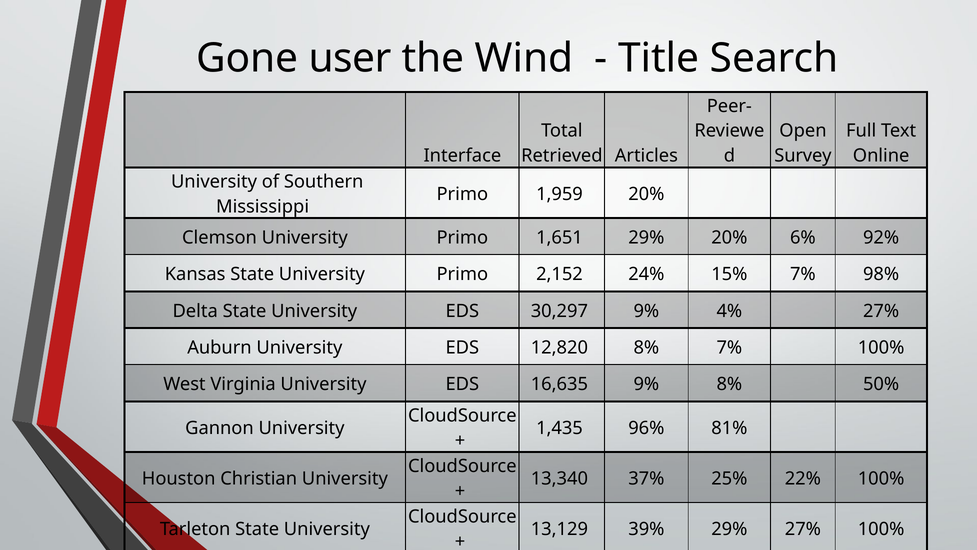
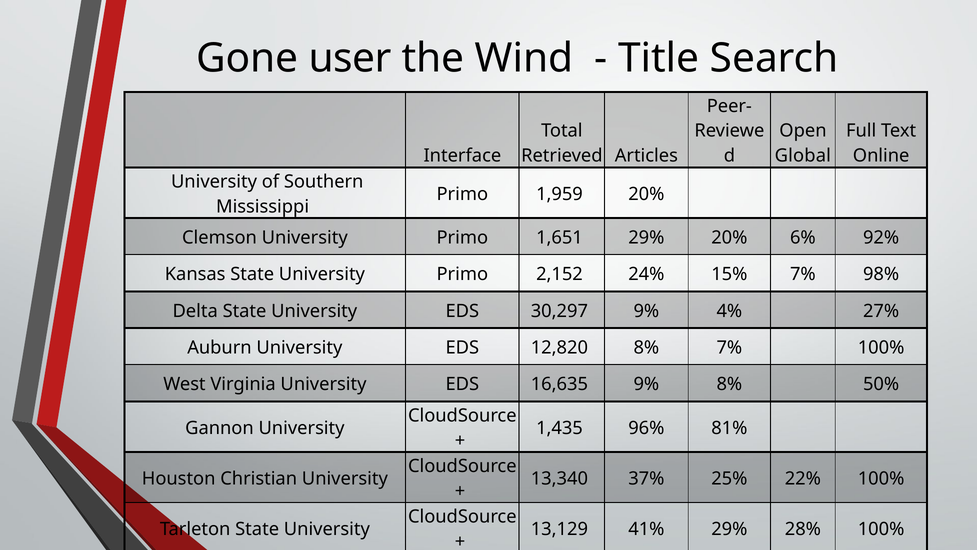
Survey: Survey -> Global
39%: 39% -> 41%
29% 27%: 27% -> 28%
